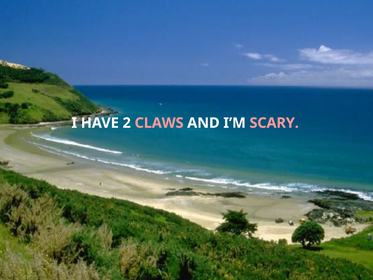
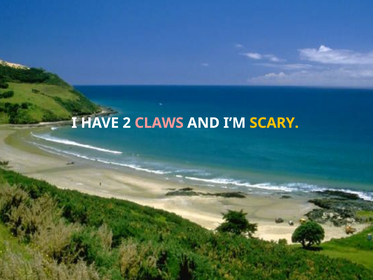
SCARY colour: pink -> yellow
